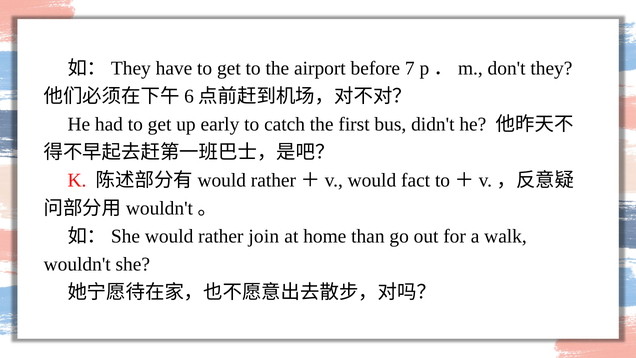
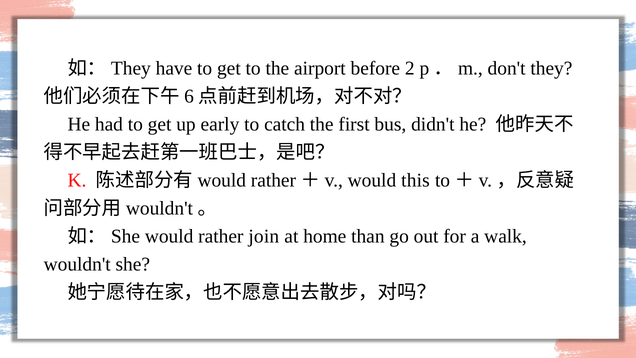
7: 7 -> 2
fact: fact -> this
